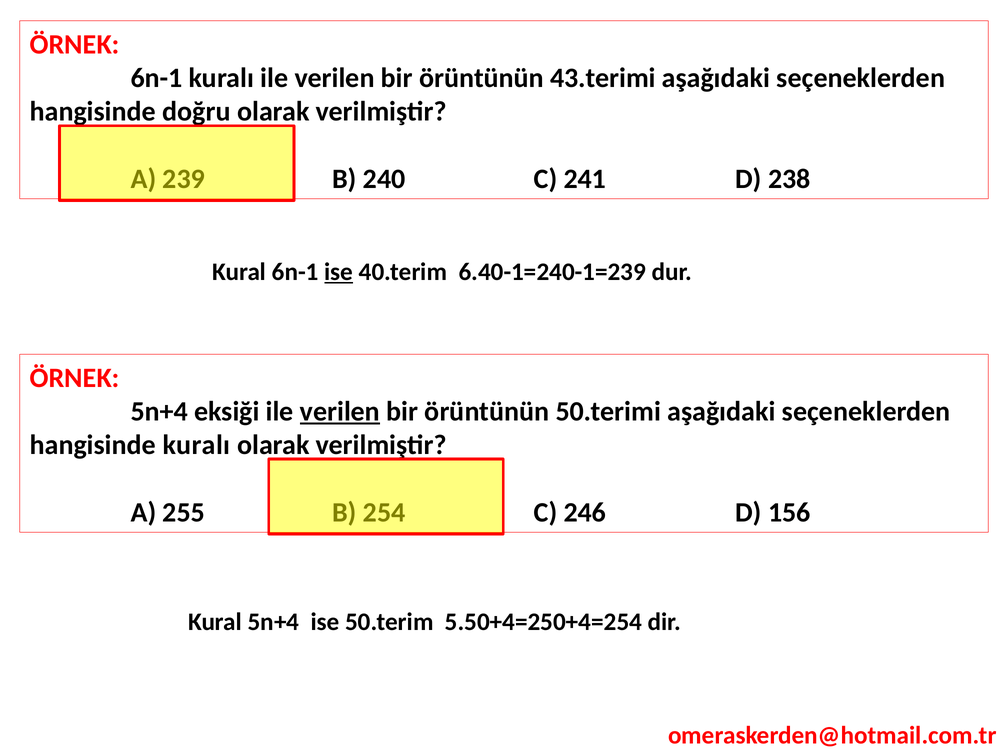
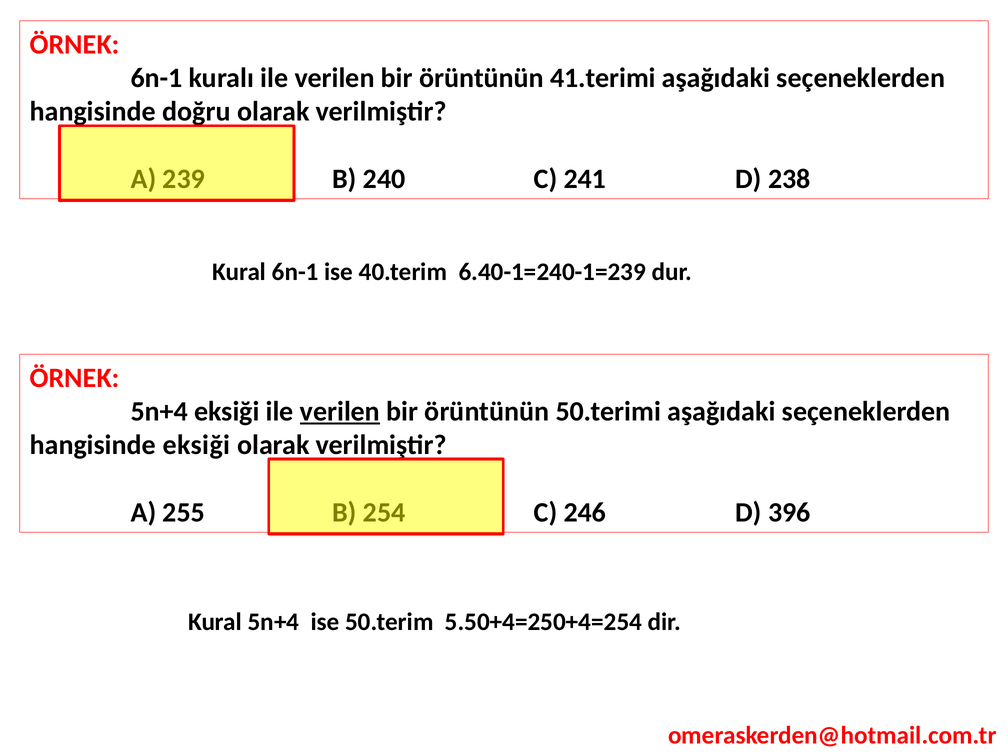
43.terimi: 43.terimi -> 41.terimi
ise at (339, 272) underline: present -> none
hangisinde kuralı: kuralı -> eksiği
156: 156 -> 396
